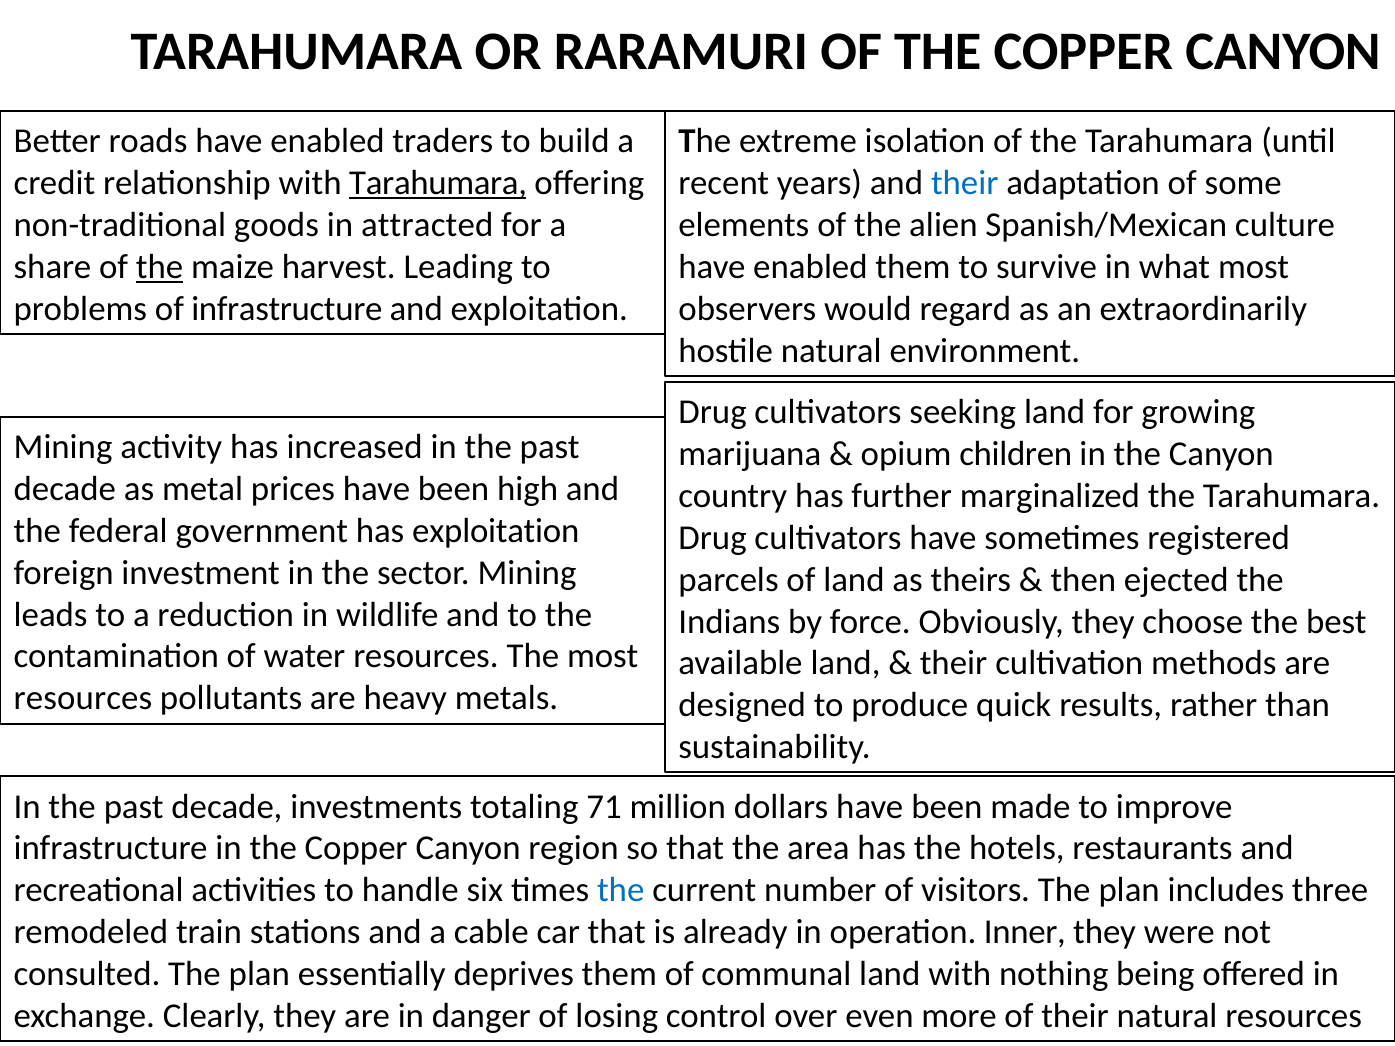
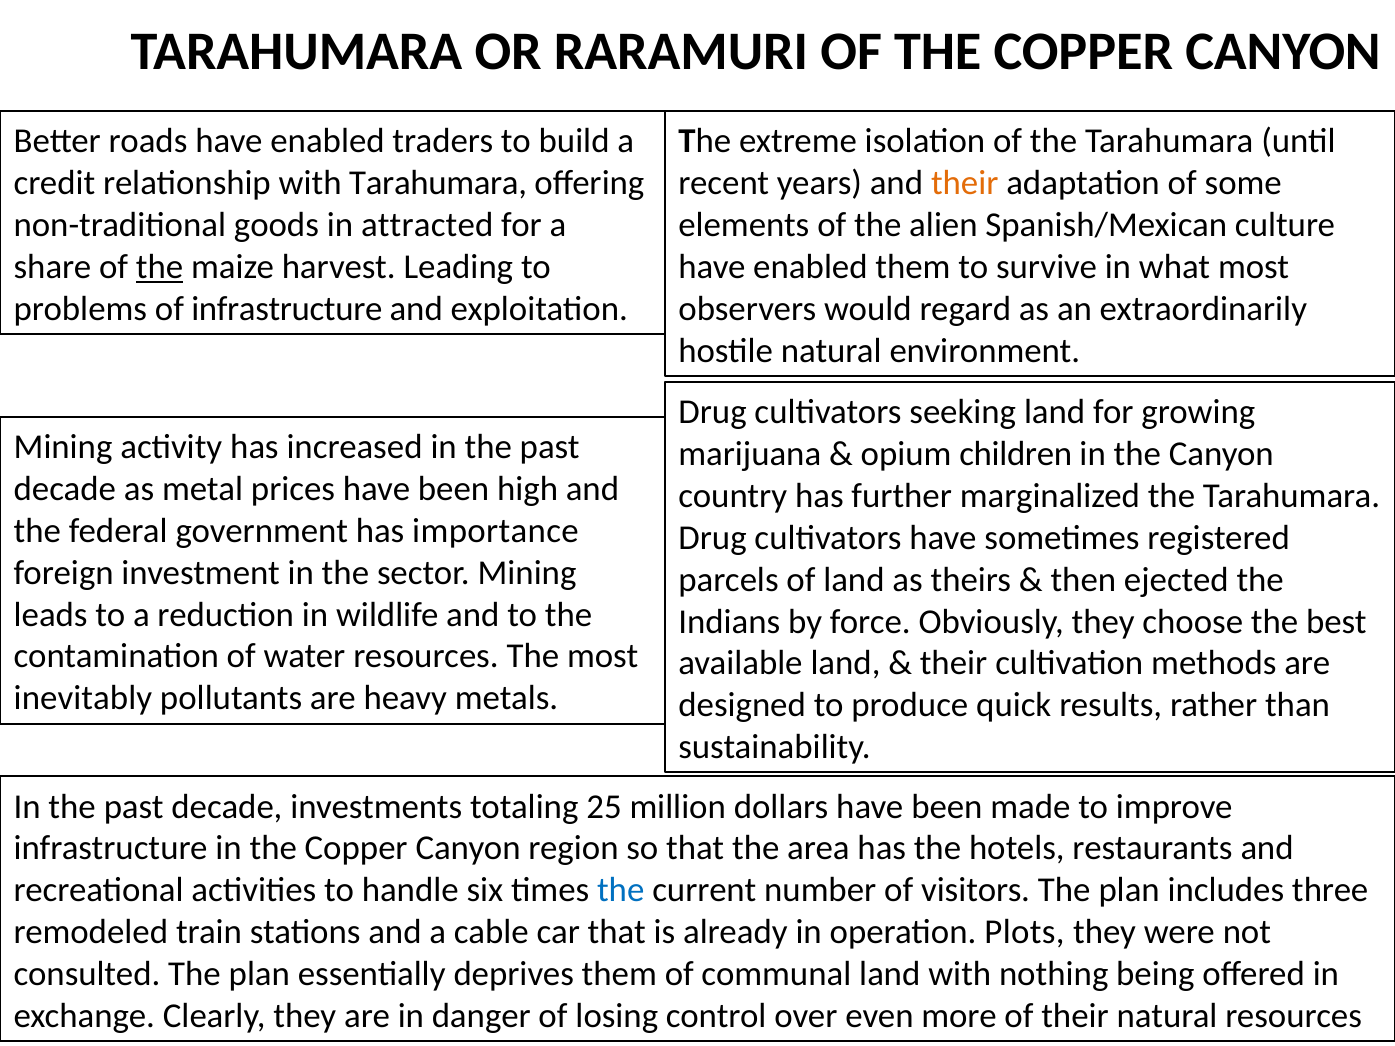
Tarahumara at (438, 183) underline: present -> none
their at (965, 183) colour: blue -> orange
has exploitation: exploitation -> importance
resources at (83, 698): resources -> inevitably
71: 71 -> 25
Inner: Inner -> Plots
